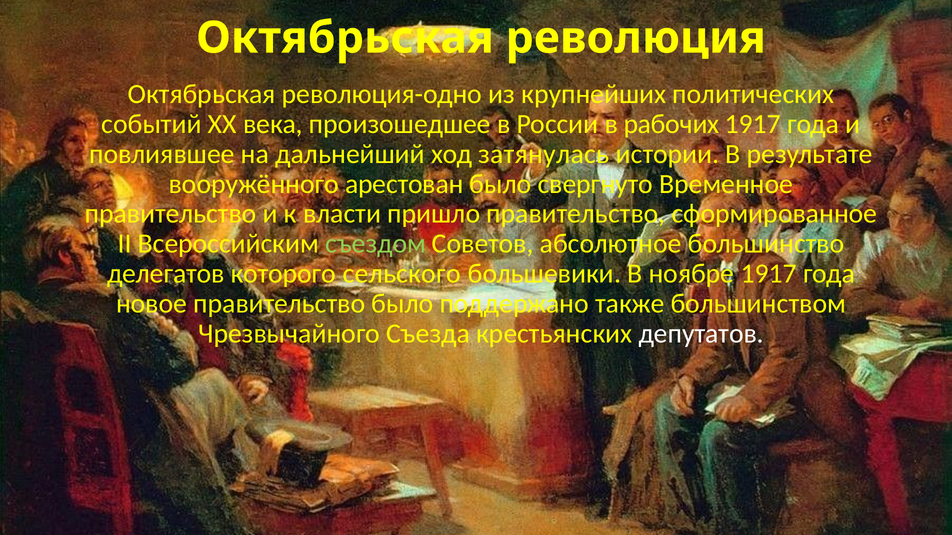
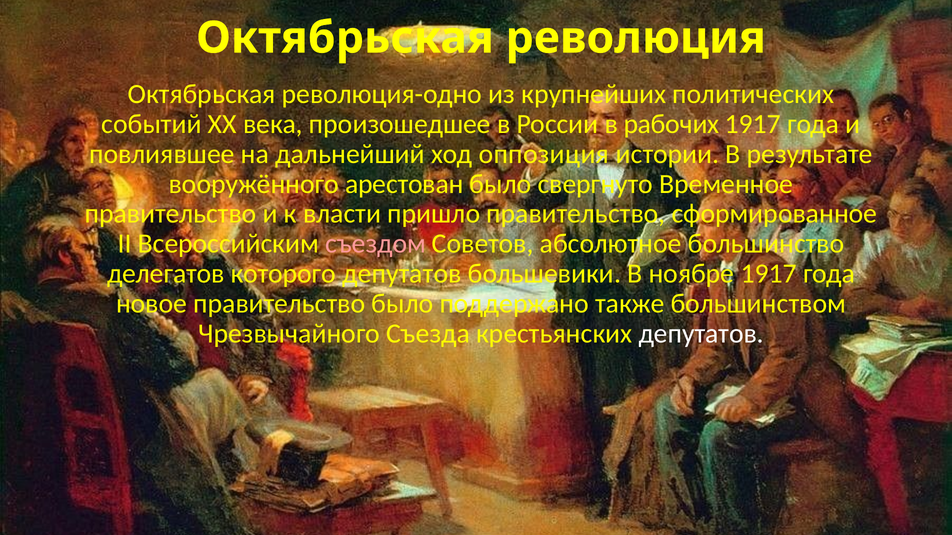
затянулась: затянулась -> оппозиция
съездом colour: light green -> pink
которого сельского: сельского -> депутатов
